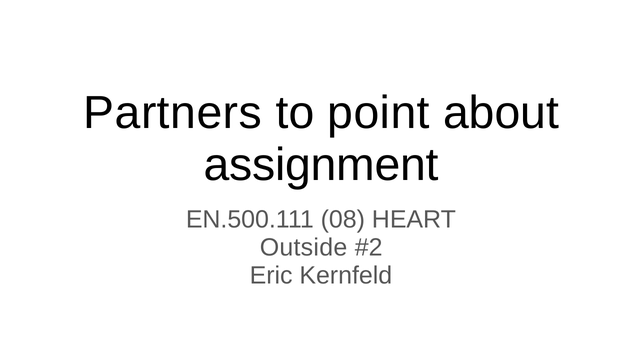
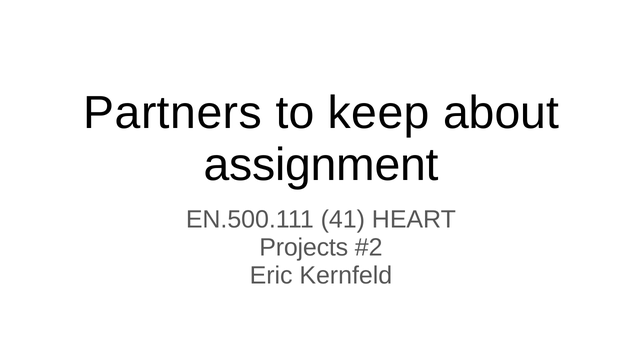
point: point -> keep
08: 08 -> 41
Outside: Outside -> Projects
